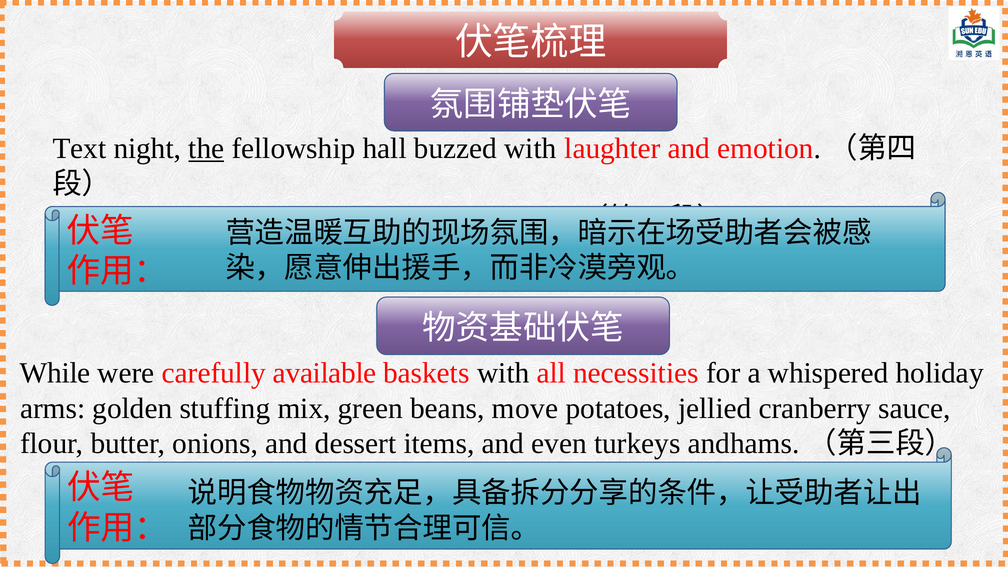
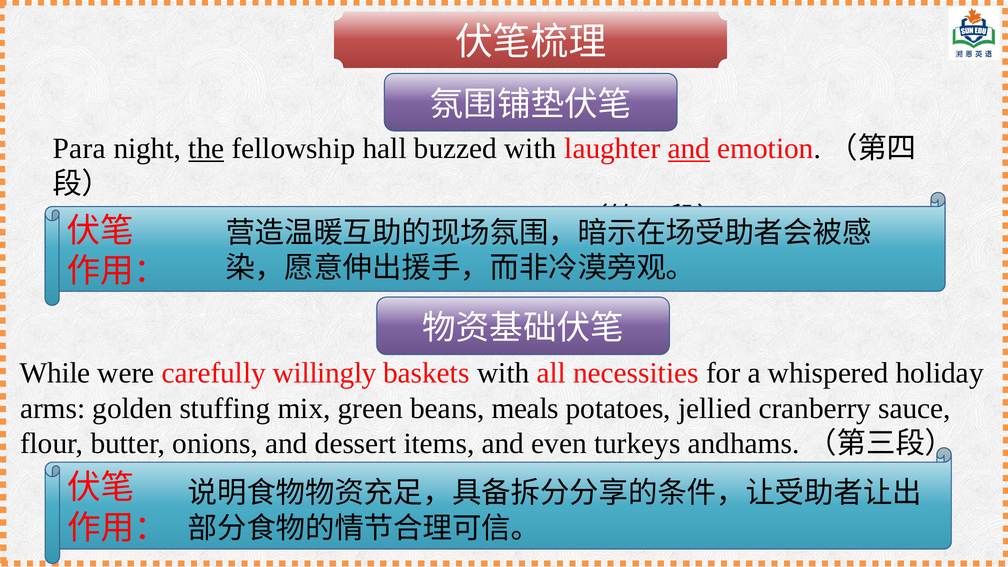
Text: Text -> Para
and at (689, 149) underline: none -> present
available: available -> willingly
move: move -> meals
